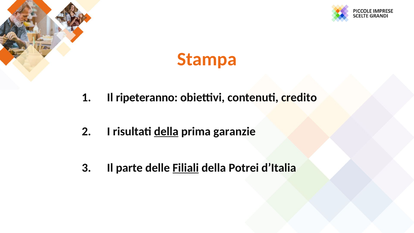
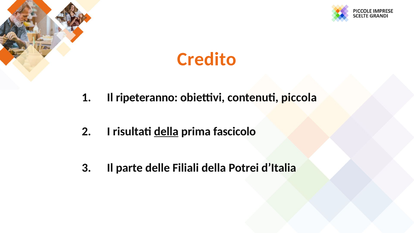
Stampa: Stampa -> Credito
credito: credito -> piccola
garanzie: garanzie -> fascicolo
Filiali underline: present -> none
